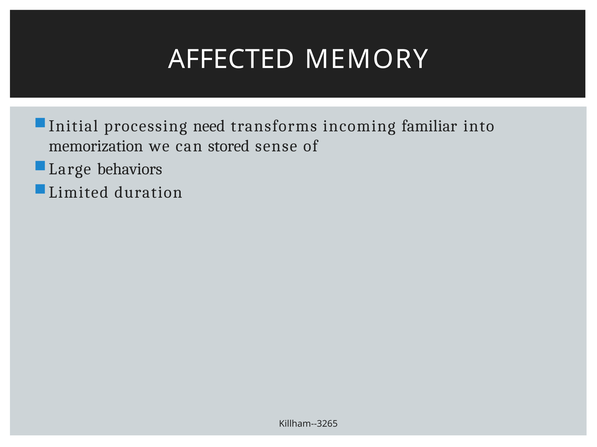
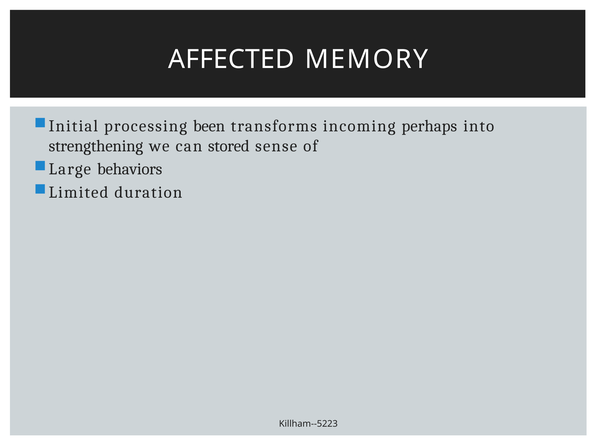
need: need -> been
familiar: familiar -> perhaps
memorization: memorization -> strengthening
Killham--3265: Killham--3265 -> Killham--5223
